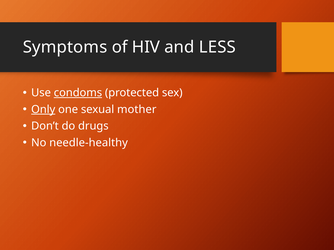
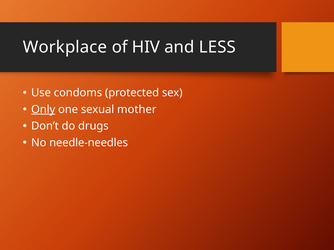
Symptoms: Symptoms -> Workplace
condoms underline: present -> none
needle-healthy: needle-healthy -> needle-needles
